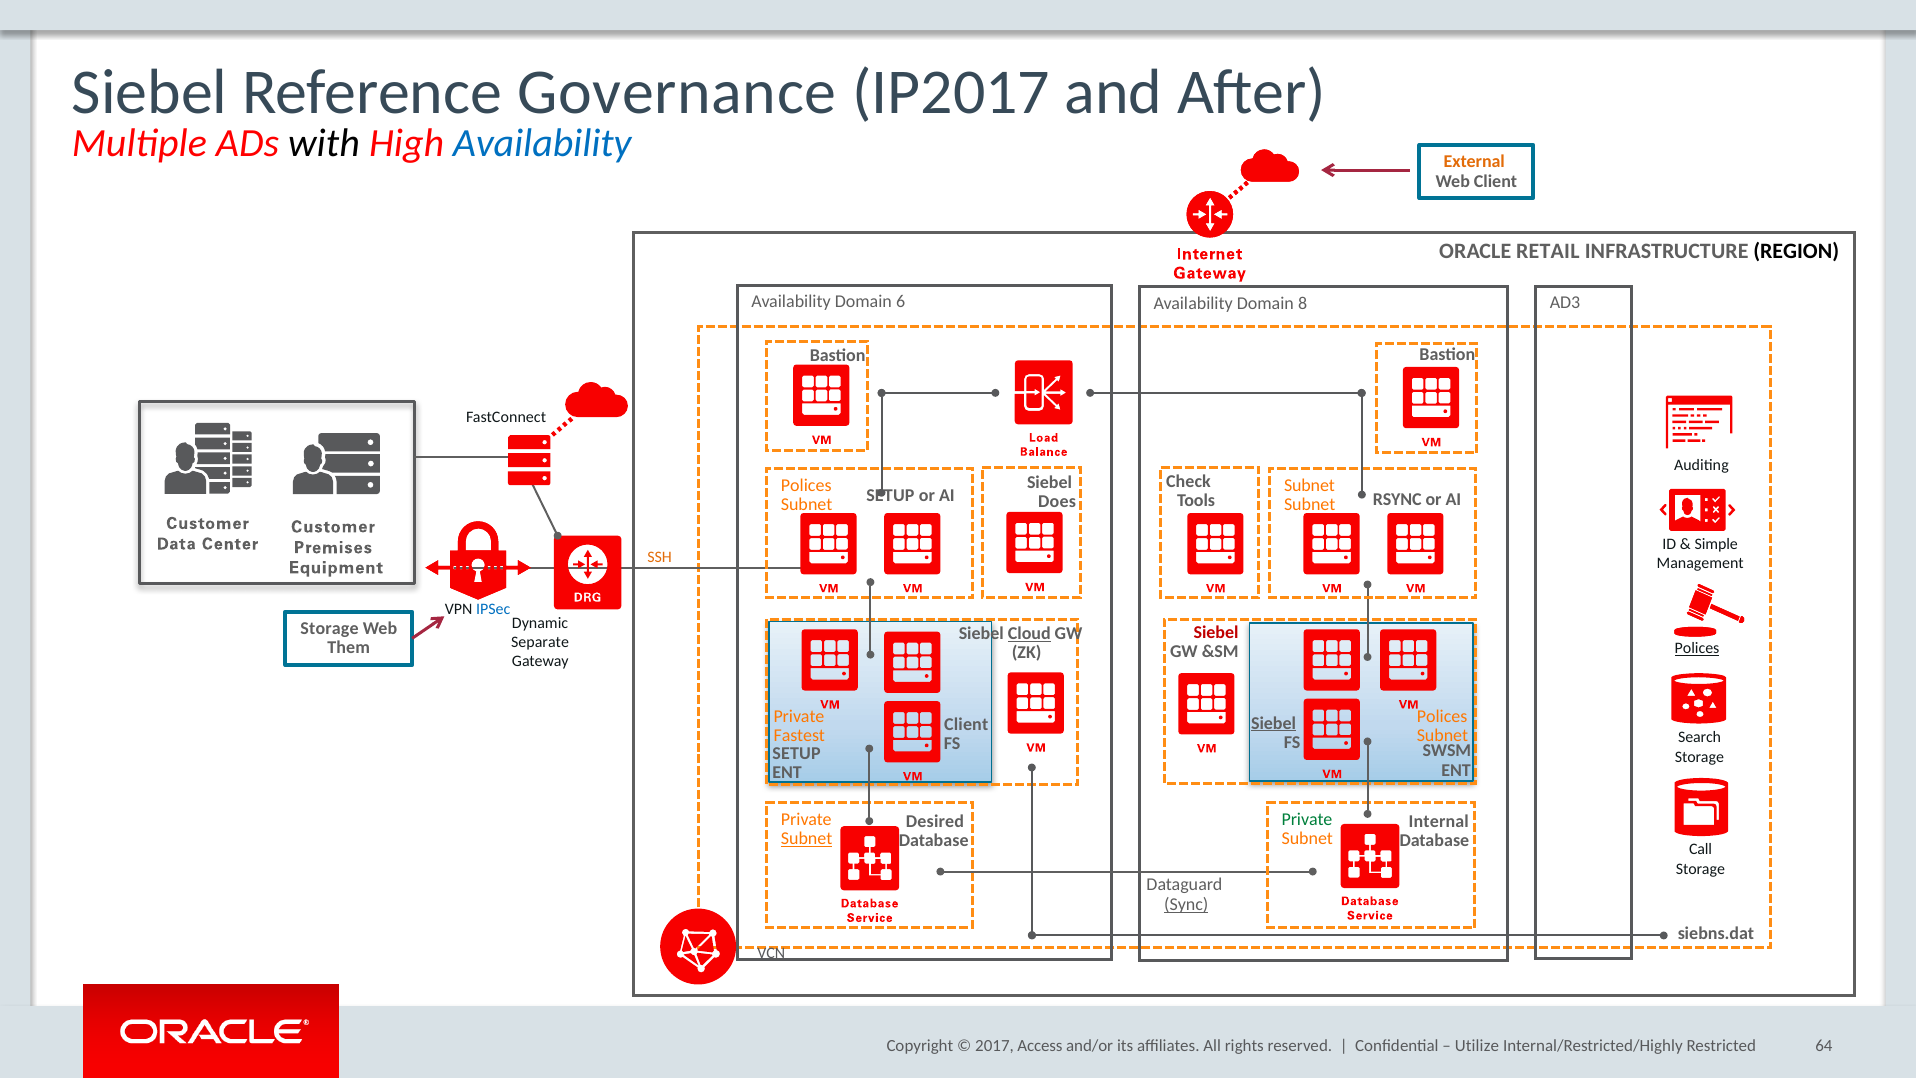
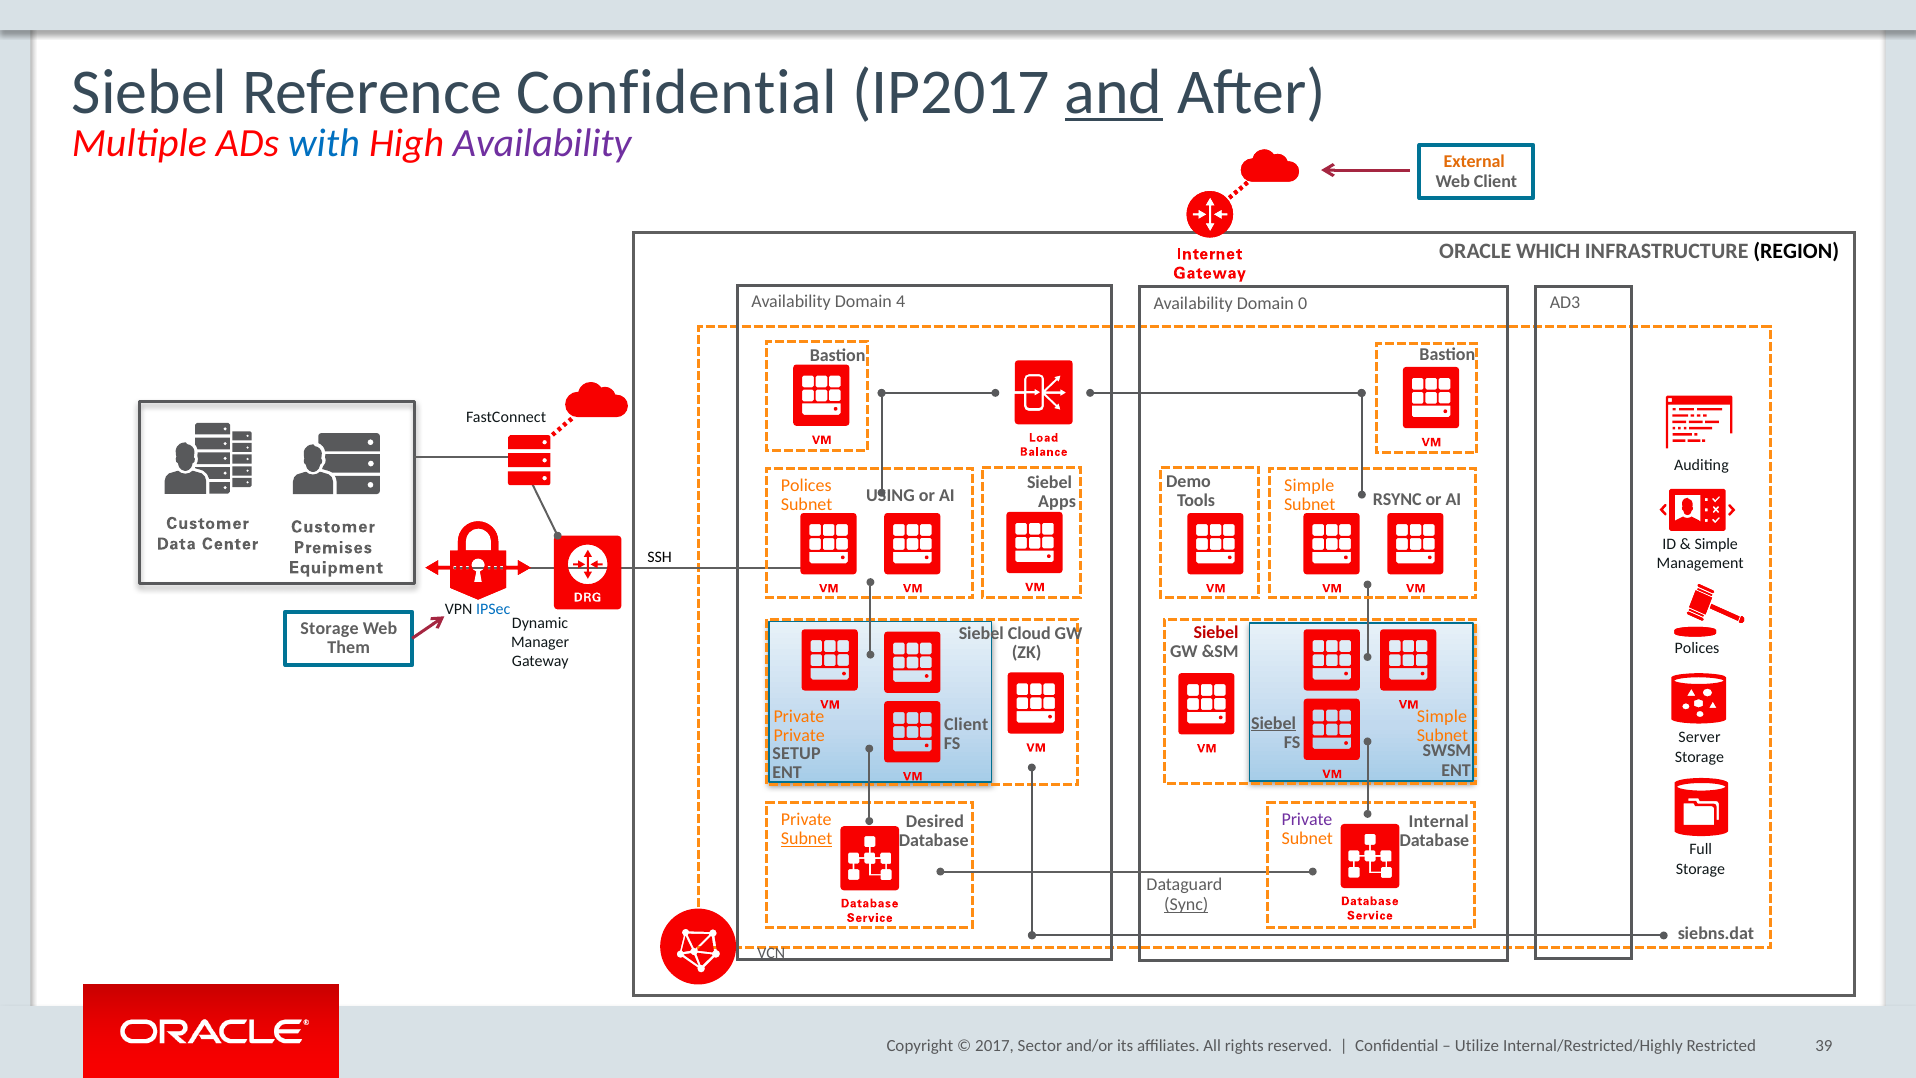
Reference Governance: Governance -> Confidential
and underline: none -> present
with colour: black -> blue
Availability at (542, 143) colour: blue -> purple
RETAIL: RETAIL -> WHICH
6: 6 -> 4
8: 8 -> 0
Check: Check -> Demo
Subnet at (1309, 485): Subnet -> Simple
Does: Does -> Apps
Subnet SETUP: SETUP -> USING
SSH colour: orange -> black
Cloud underline: present -> none
Separate: Separate -> Manager
Polices at (1697, 649) underline: present -> none
Polices at (1442, 716): Polices -> Simple
Fastest at (799, 736): Fastest -> Private
Search: Search -> Server
Private at (1307, 819) colour: green -> purple
Call: Call -> Full
Access: Access -> Sector
64: 64 -> 39
